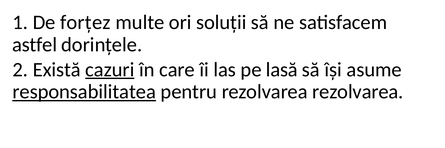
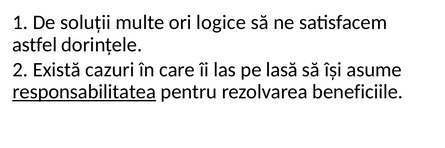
forțez: forțez -> soluții
soluții: soluții -> logice
cazuri underline: present -> none
rezolvarea rezolvarea: rezolvarea -> beneficiile
